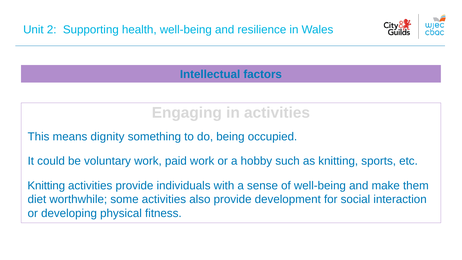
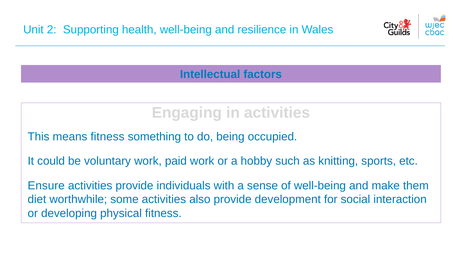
means dignity: dignity -> fitness
Knitting at (46, 185): Knitting -> Ensure
